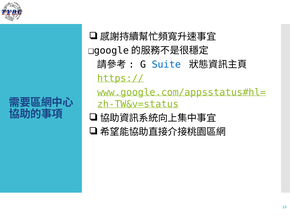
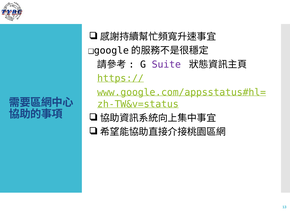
Suite colour: blue -> purple
